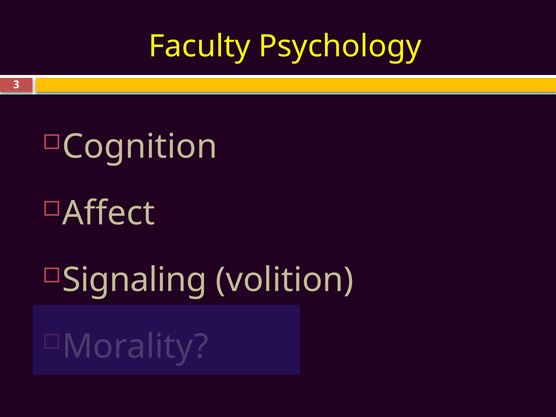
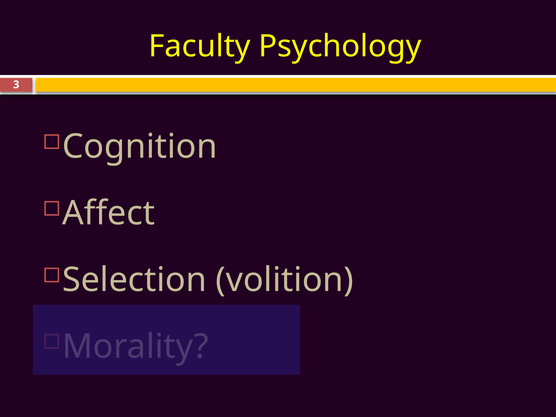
Signaling: Signaling -> Selection
